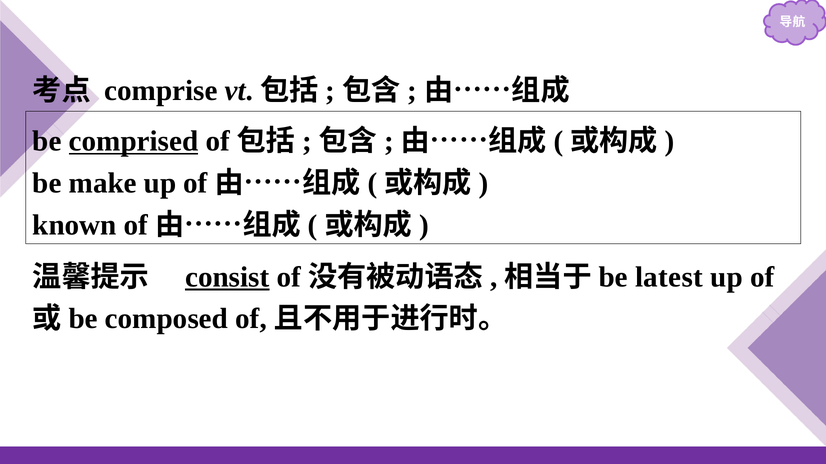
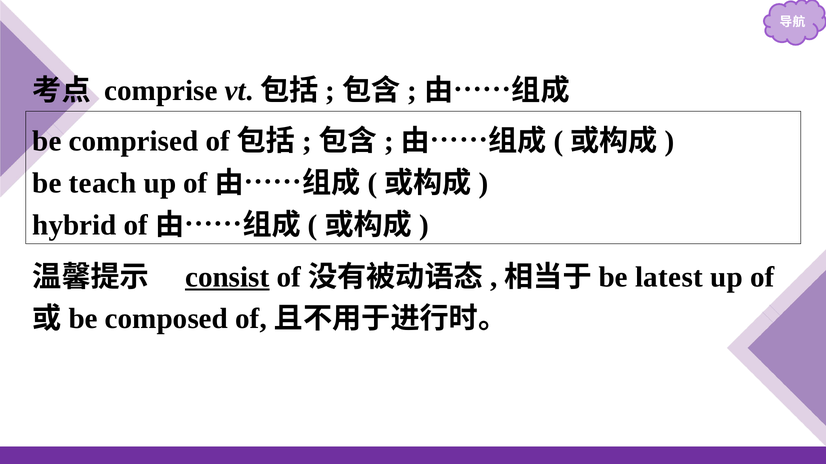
comprised underline: present -> none
make: make -> teach
known: known -> hybrid
